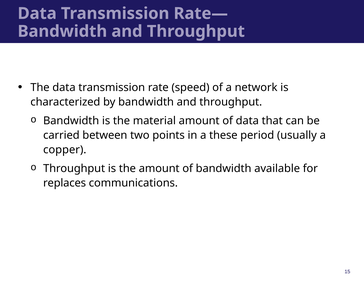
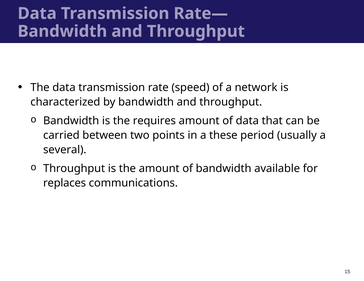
material: material -> requires
copper: copper -> several
